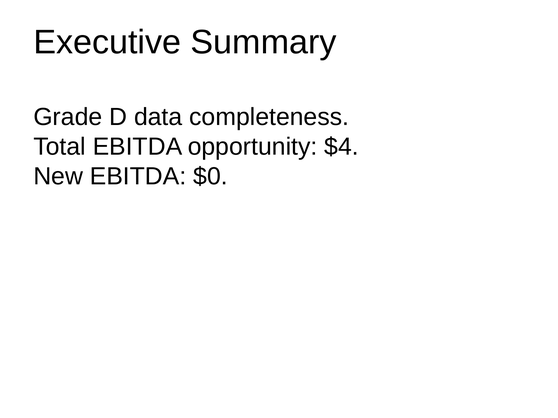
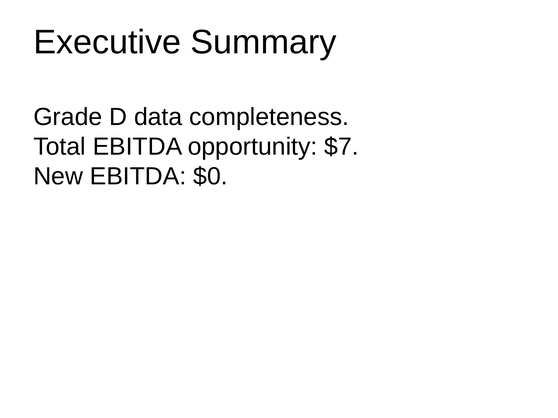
$4: $4 -> $7
